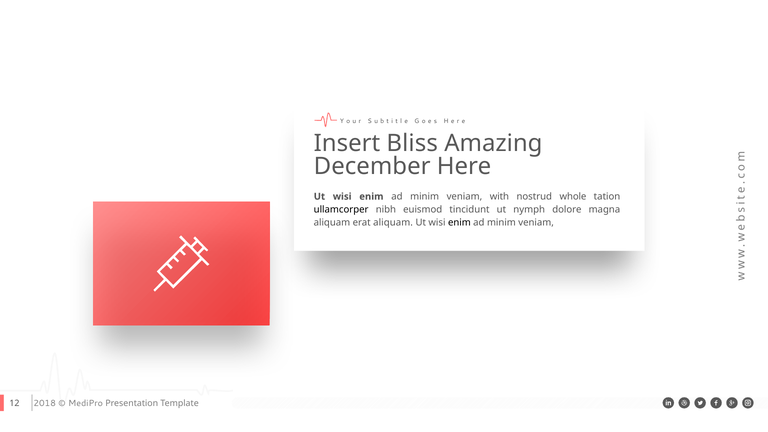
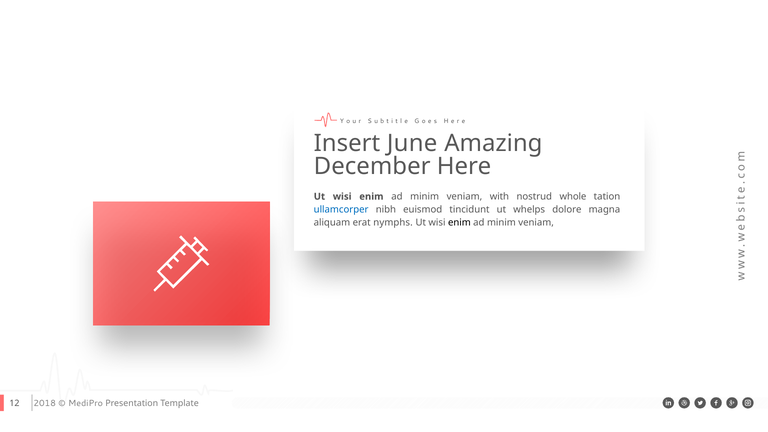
Bliss: Bliss -> June
ullamcorper colour: black -> blue
nymph: nymph -> whelps
erat aliquam: aliquam -> nymphs
